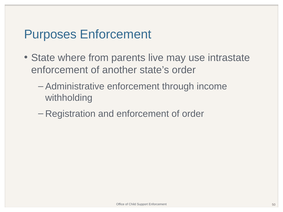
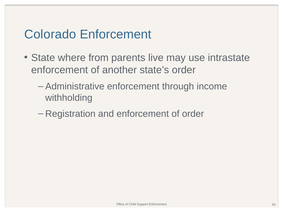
Purposes: Purposes -> Colorado
